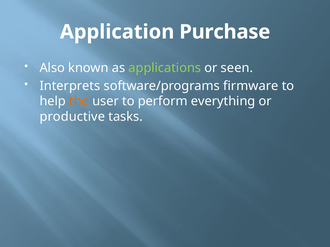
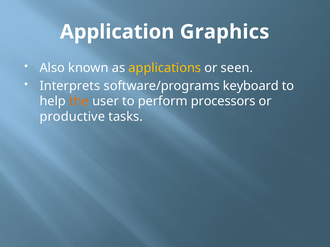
Purchase: Purchase -> Graphics
applications colour: light green -> yellow
firmware: firmware -> keyboard
everything: everything -> processors
